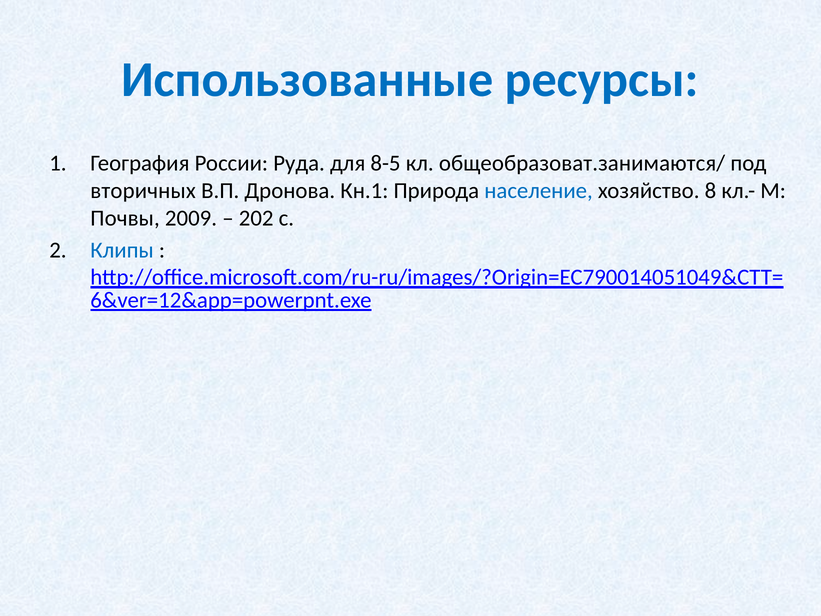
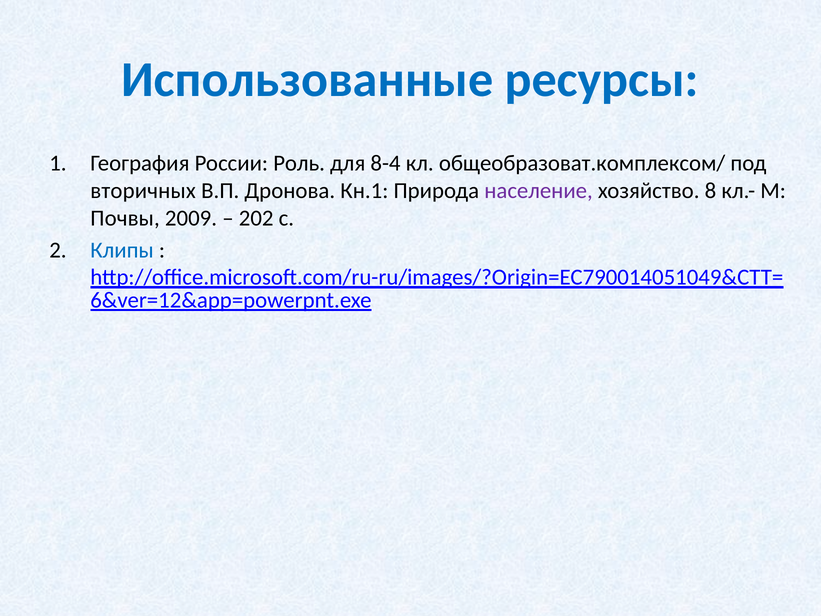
Руда: Руда -> Роль
8-5: 8-5 -> 8-4
общеобразоват.занимаются/: общеобразоват.занимаются/ -> общеобразоват.комплексом/
население colour: blue -> purple
